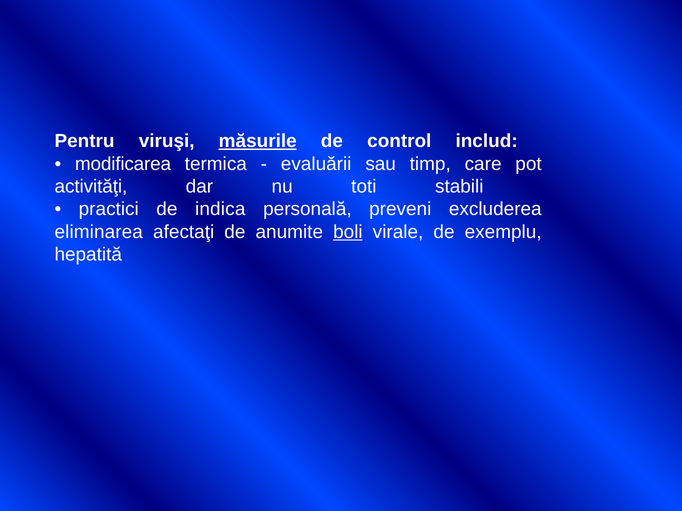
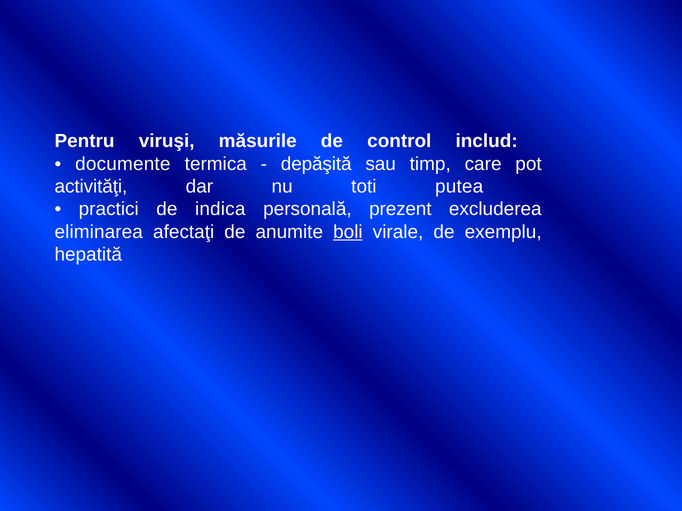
măsurile underline: present -> none
modificarea: modificarea -> documente
evaluării: evaluării -> depăşită
stabili: stabili -> putea
preveni: preveni -> prezent
